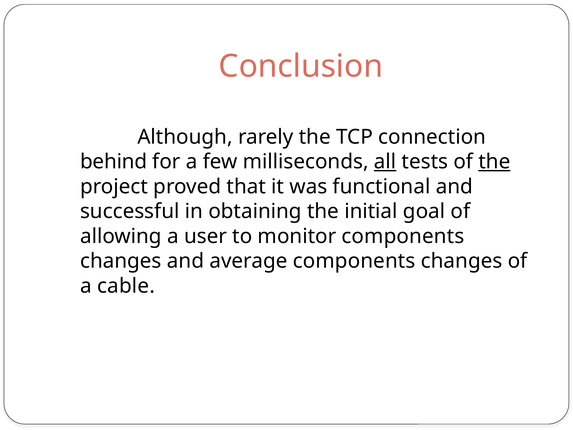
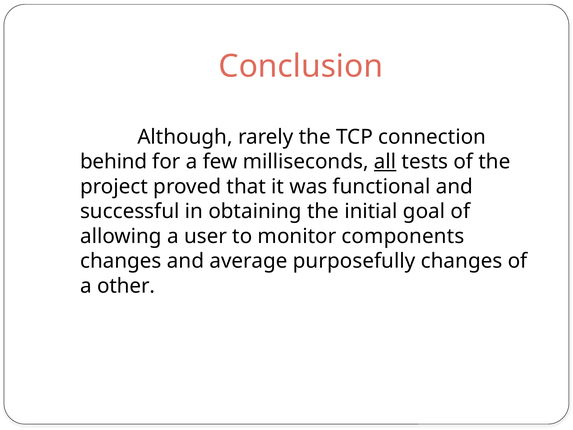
the at (494, 162) underline: present -> none
average components: components -> purposefully
cable: cable -> other
